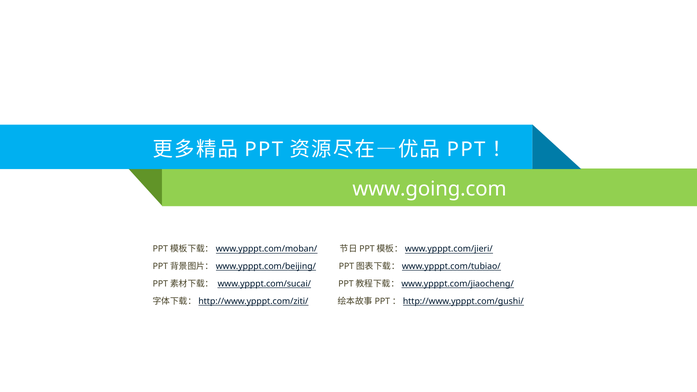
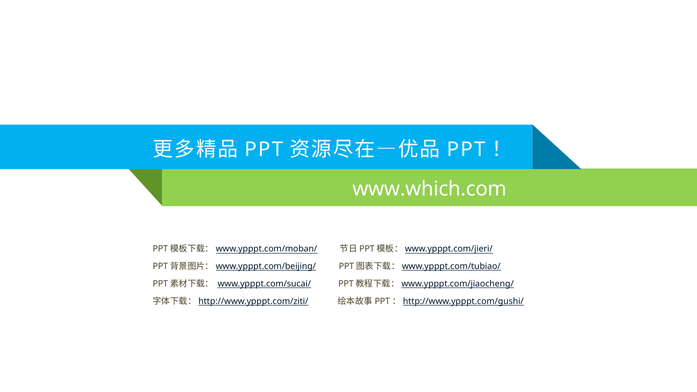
www.going.com: www.going.com -> www.which.com
